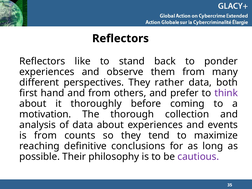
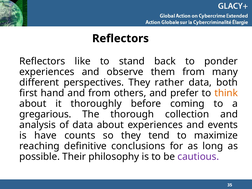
think colour: purple -> orange
motivation: motivation -> gregarious
is from: from -> have
